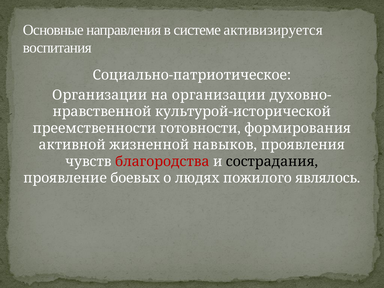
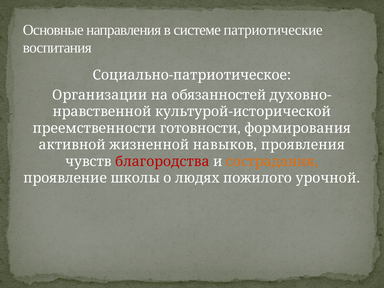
активизируется: активизируется -> патриотические
на организации: организации -> обязанностей
сострадания colour: black -> orange
боевых: боевых -> школы
являлось: являлось -> урочной
